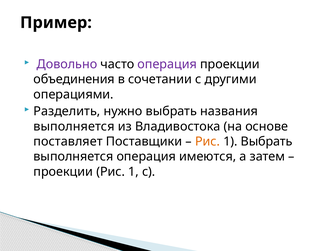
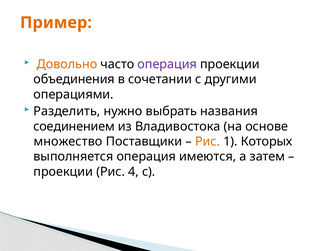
Пример colour: black -> orange
Довольно colour: purple -> orange
выполняется at (74, 127): выполняется -> соединением
поставляет: поставляет -> множество
1 Выбрать: Выбрать -> Которых
проекции Рис 1: 1 -> 4
